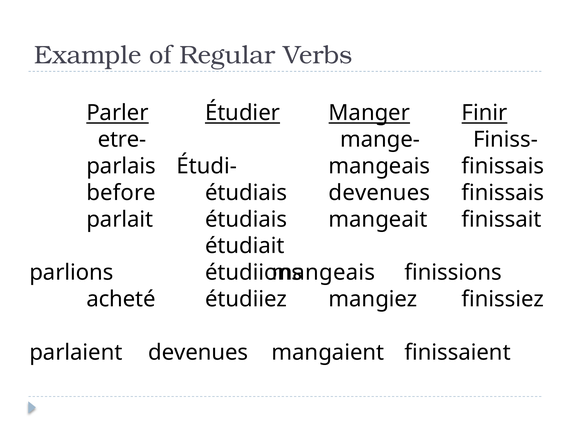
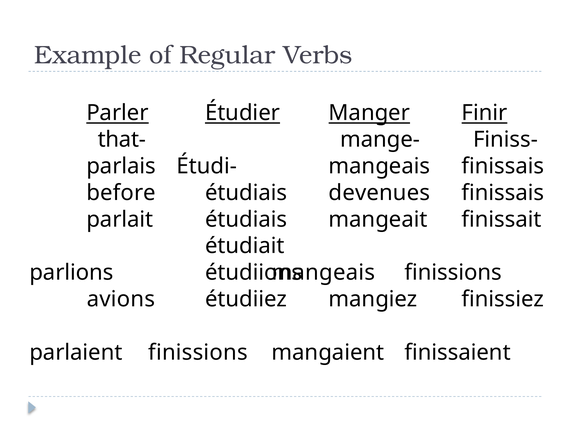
etre-: etre- -> that-
acheté: acheté -> avions
devenues at (198, 352): devenues -> finissions
